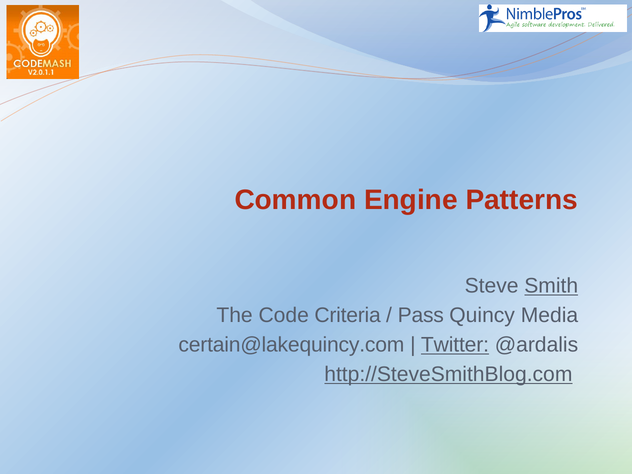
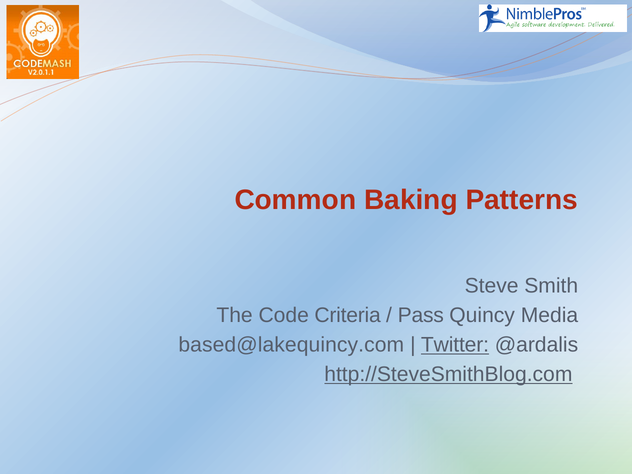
Engine: Engine -> Baking
Smith underline: present -> none
certain@lakequincy.com: certain@lakequincy.com -> based@lakequincy.com
